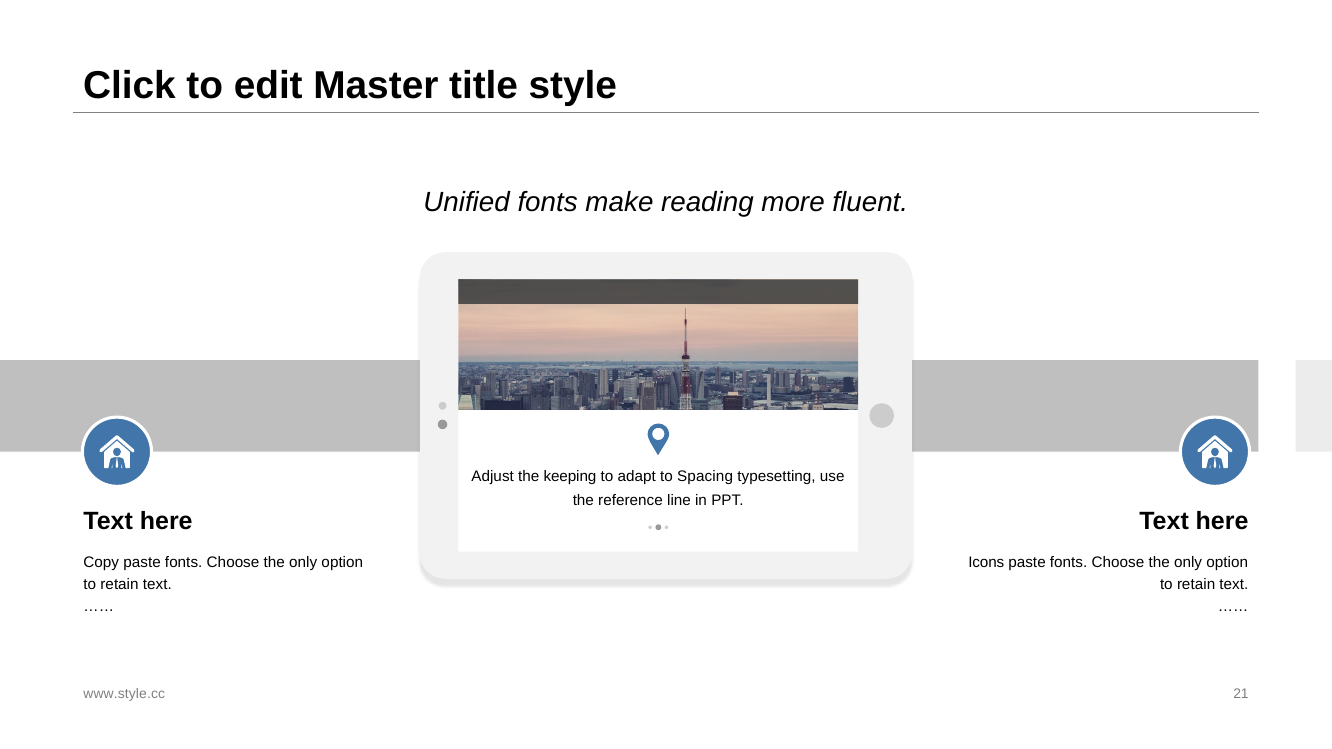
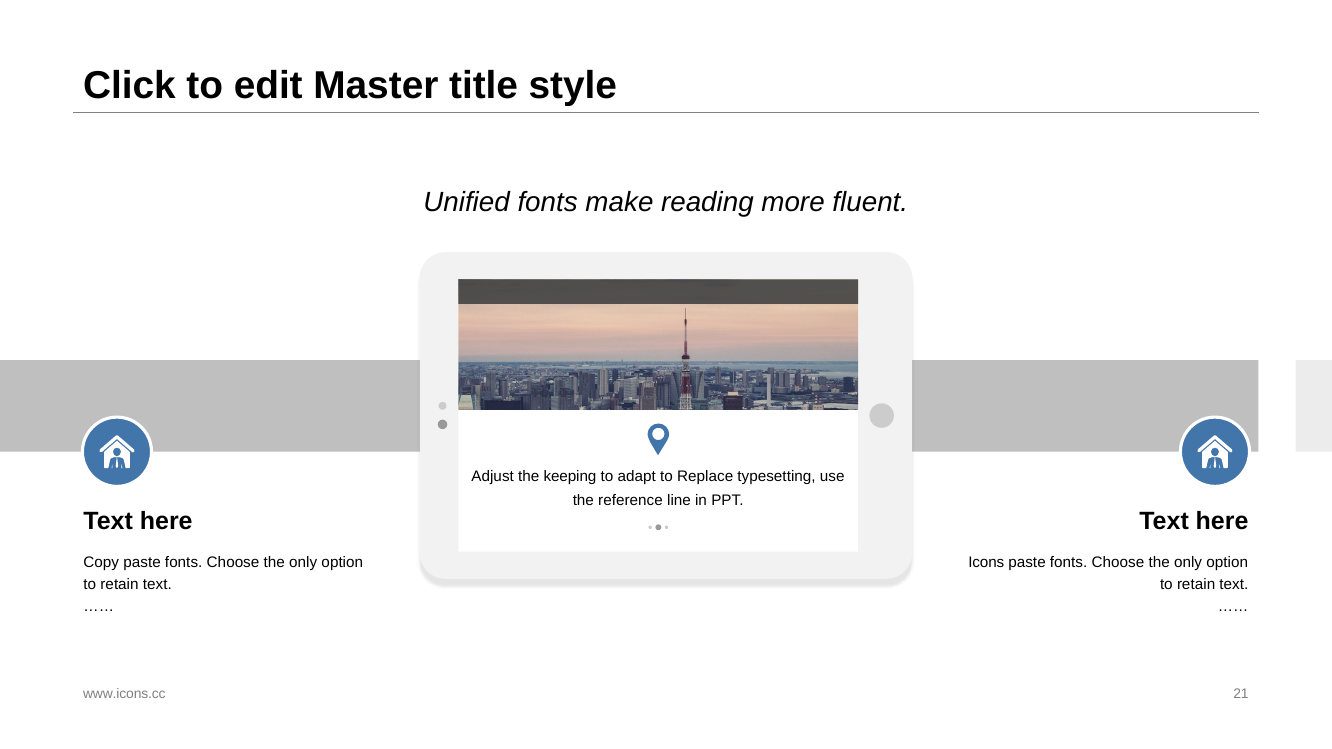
Spacing: Spacing -> Replace
www.style.cc: www.style.cc -> www.icons.cc
